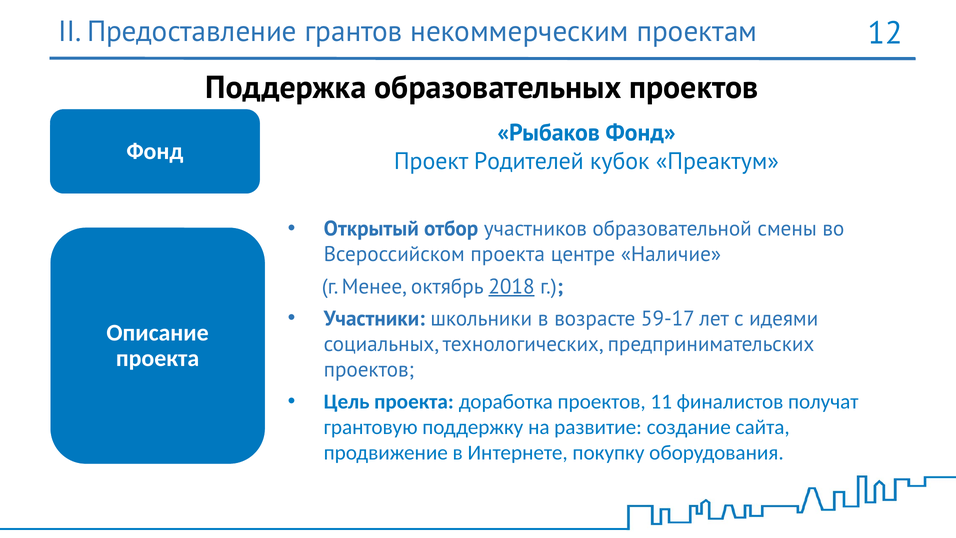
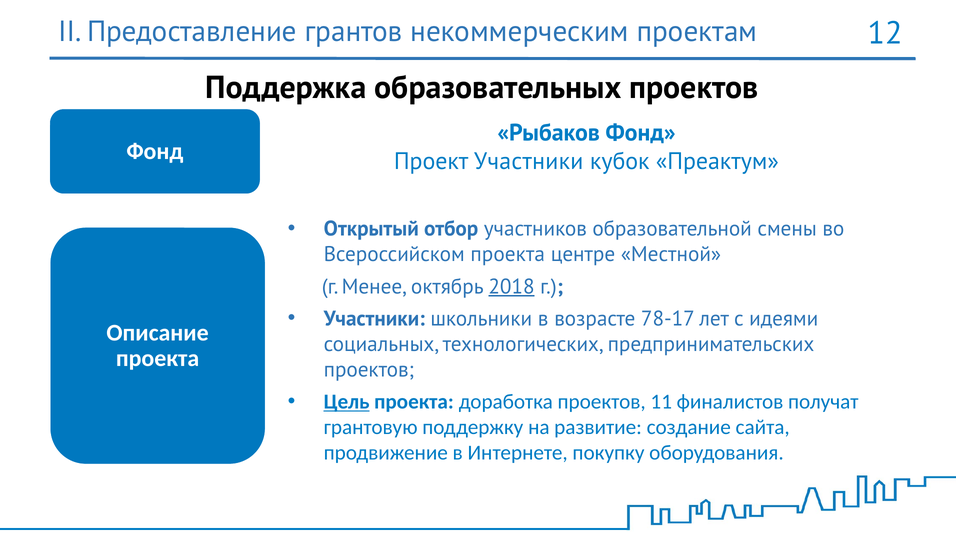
Проект Родителей: Родителей -> Участники
Наличие: Наличие -> Местной
59-17: 59-17 -> 78-17
Цель underline: none -> present
